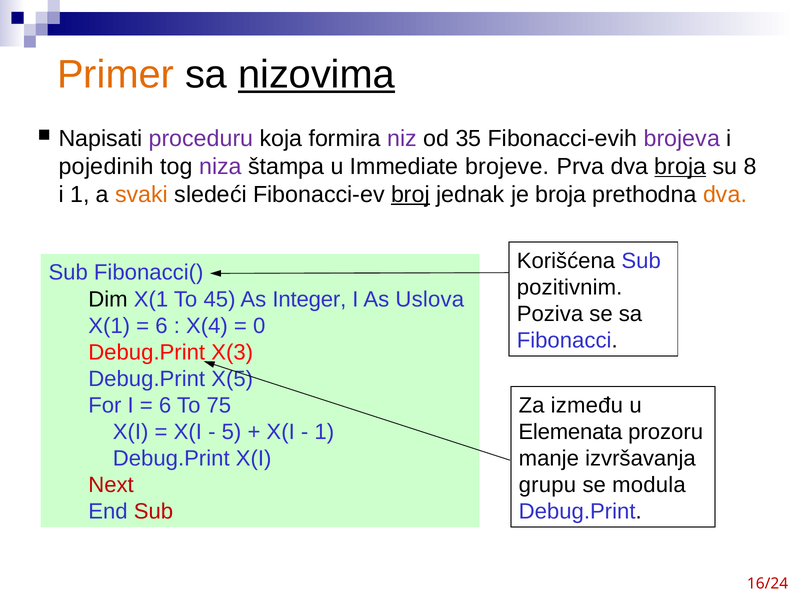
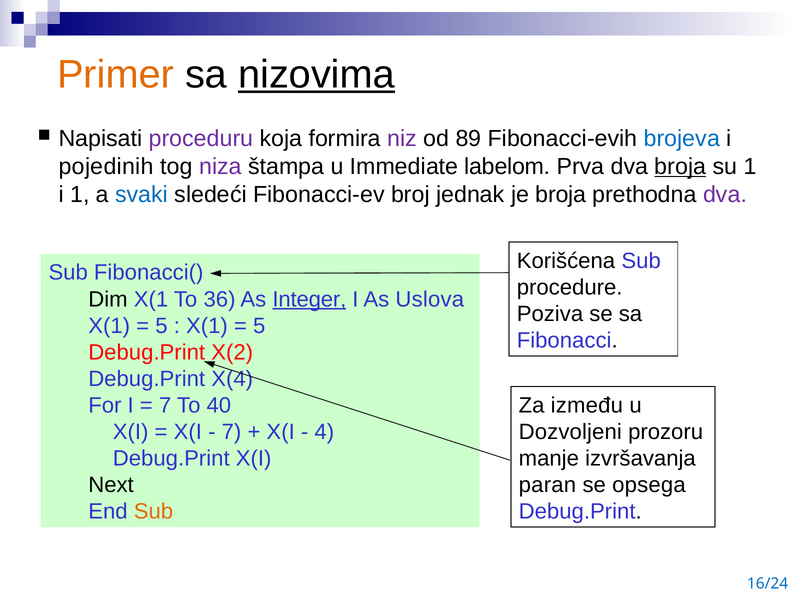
35: 35 -> 89
brojeva colour: purple -> blue
brojeve: brojeve -> labelom
su 8: 8 -> 1
svaki colour: orange -> blue
broj underline: present -> none
dva at (725, 194) colour: orange -> purple
pozitivnim: pozitivnim -> procedure
45: 45 -> 36
Integer underline: none -> present
6 at (161, 326): 6 -> 5
X(4 at (207, 326): X(4 -> X(1
0 at (259, 326): 0 -> 5
X(3: X(3 -> X(2
X(5: X(5 -> X(4
6 at (165, 405): 6 -> 7
75: 75 -> 40
Elemenata: Elemenata -> Dozvoljeni
5 at (232, 432): 5 -> 7
1 at (324, 432): 1 -> 4
grupu: grupu -> paran
modula: modula -> opsega
Next colour: red -> black
Sub at (153, 512) colour: red -> orange
16/24 colour: red -> blue
